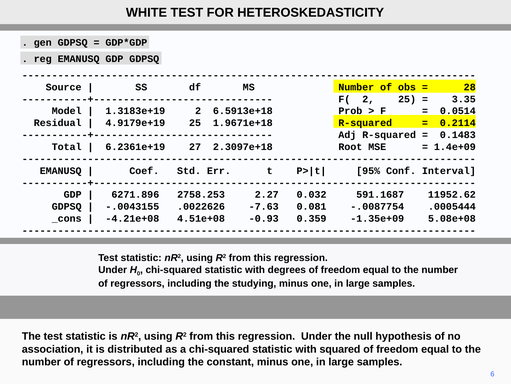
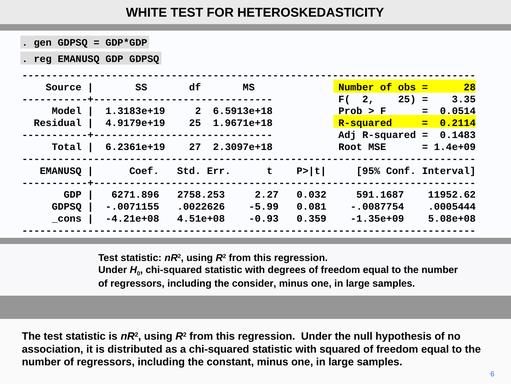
-.0043155: -.0043155 -> -.0071155
-7.63: -7.63 -> -5.99
studying: studying -> consider
